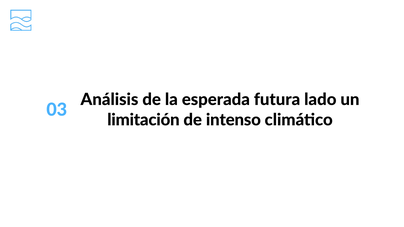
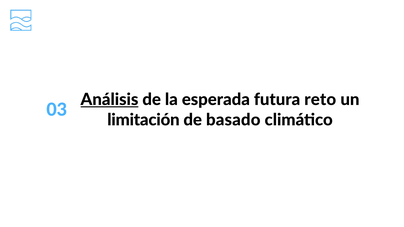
Análisis underline: none -> present
lado: lado -> reto
intenso: intenso -> basado
